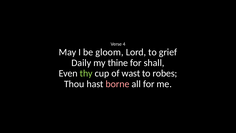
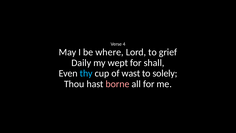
gloom: gloom -> where
thine: thine -> wept
thy colour: light green -> light blue
robes: robes -> solely
